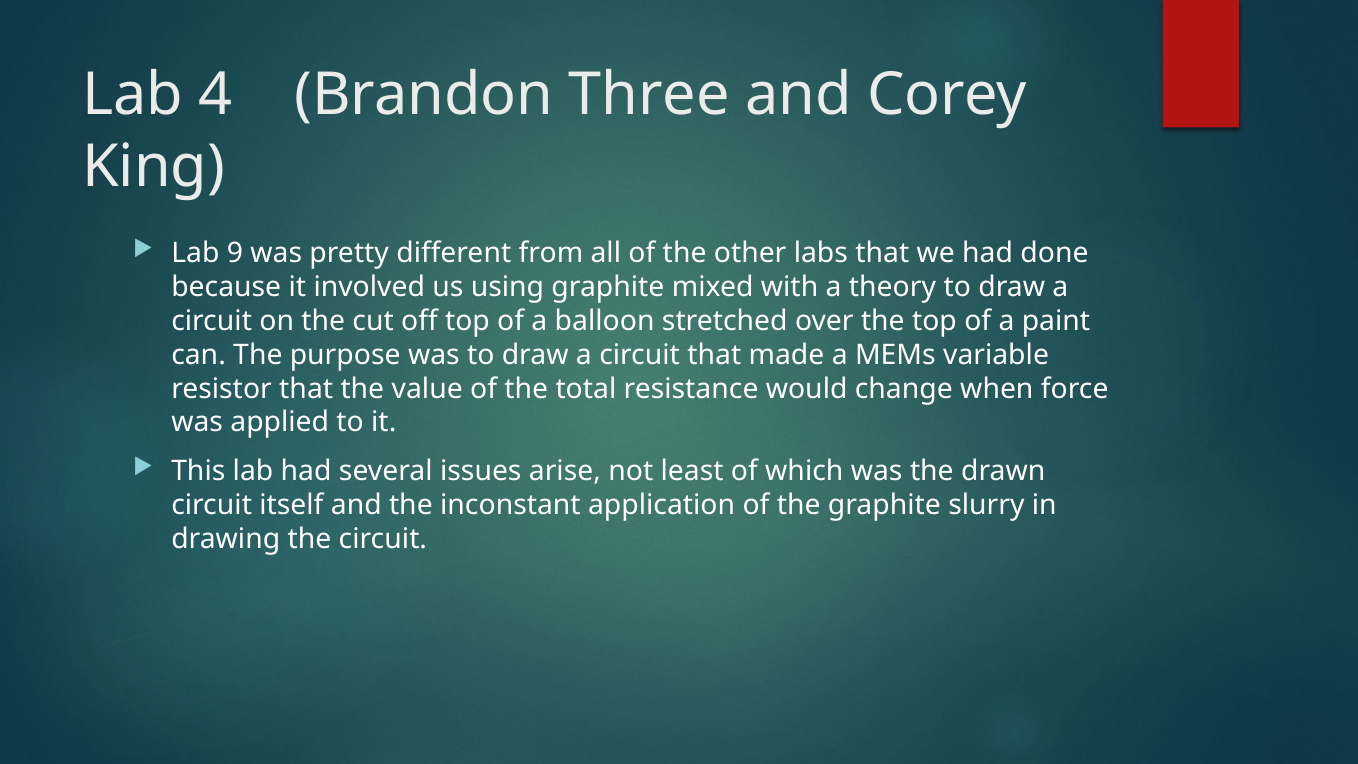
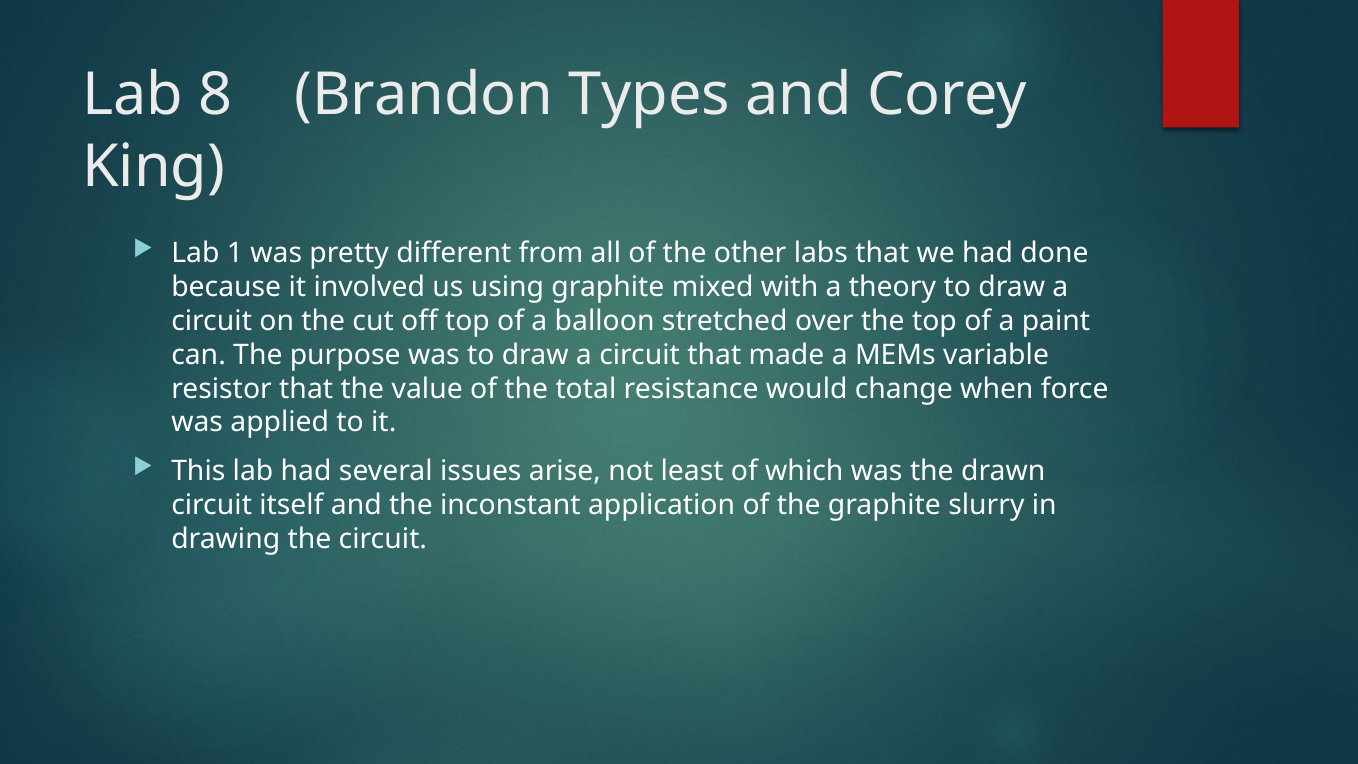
4: 4 -> 8
Three: Three -> Types
9: 9 -> 1
